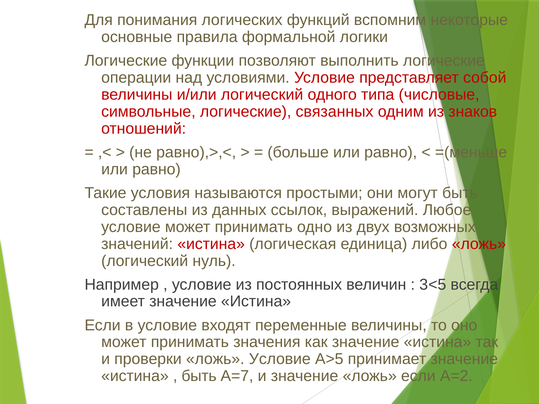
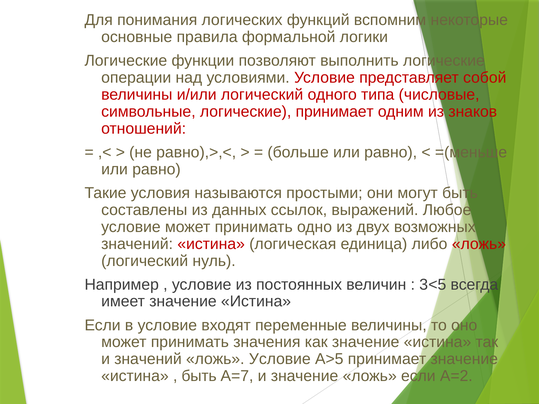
логические связанных: связанных -> принимает
и проверки: проверки -> значений
